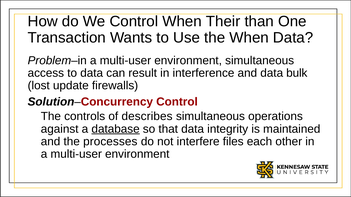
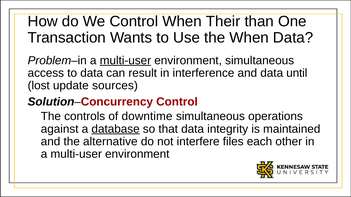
multi-user at (125, 61) underline: none -> present
bulk: bulk -> until
firewalls: firewalls -> sources
describes: describes -> downtime
processes: processes -> alternative
